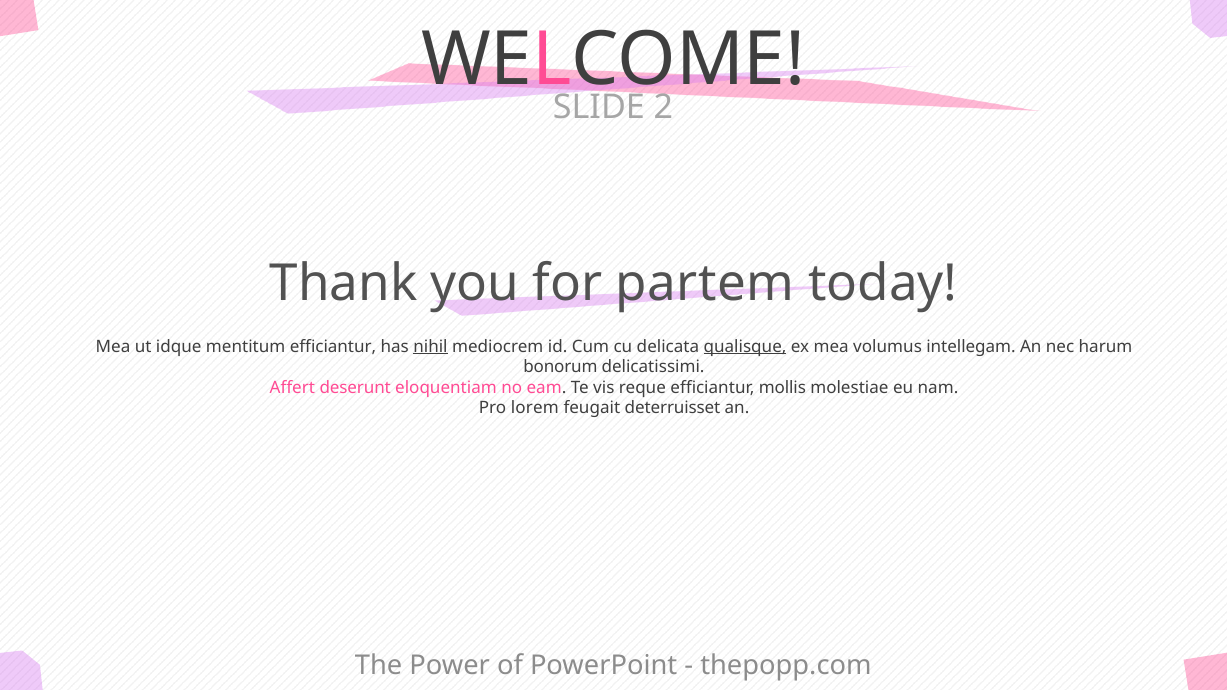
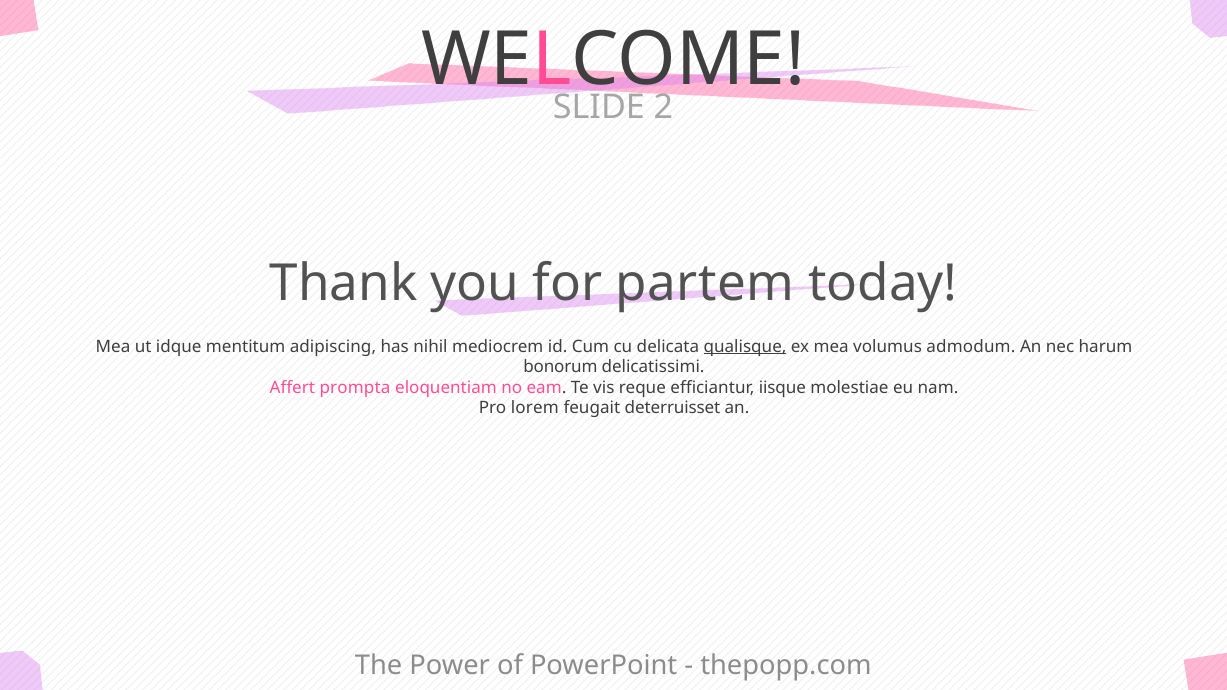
mentitum efficiantur: efficiantur -> adipiscing
nihil underline: present -> none
intellegam: intellegam -> admodum
deserunt: deserunt -> prompta
mollis: mollis -> iisque
